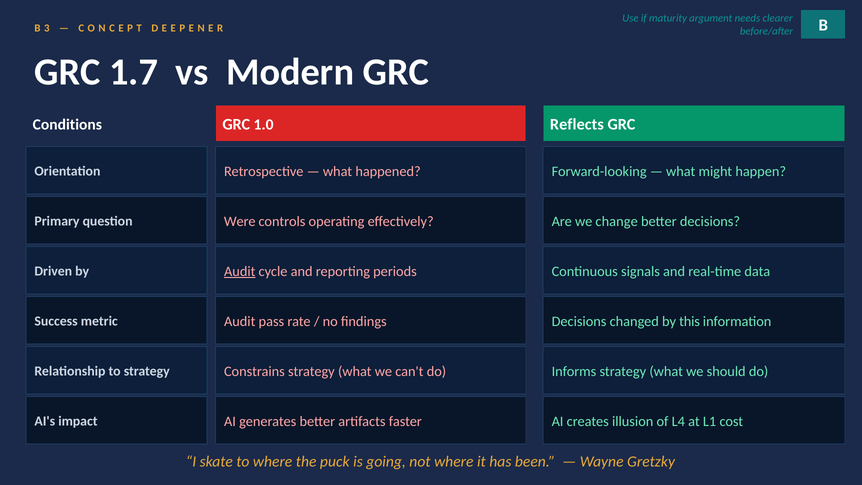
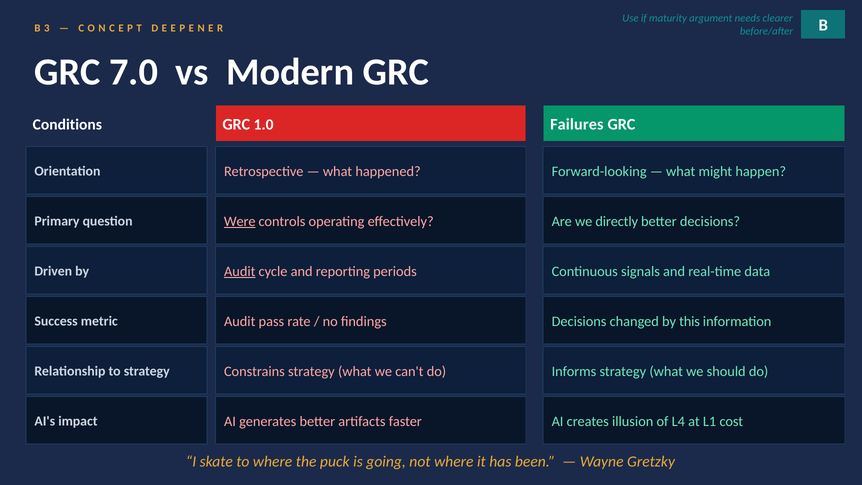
1.7: 1.7 -> 7.0
Reflects: Reflects -> Failures
Were underline: none -> present
change: change -> directly
